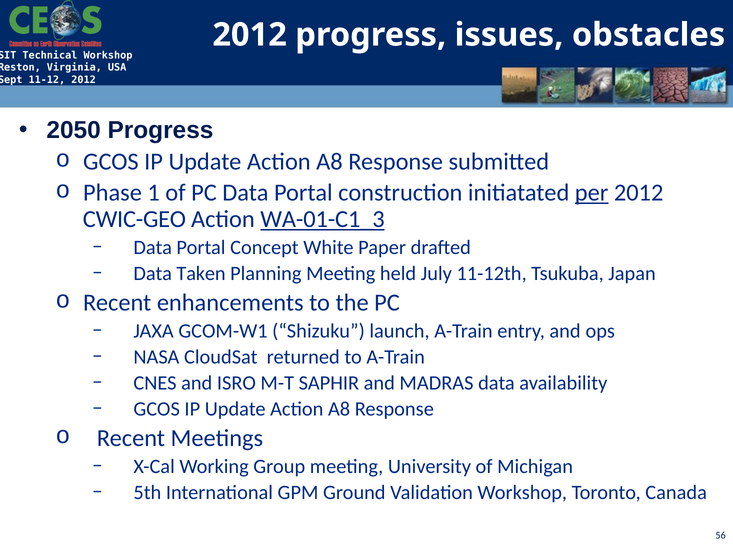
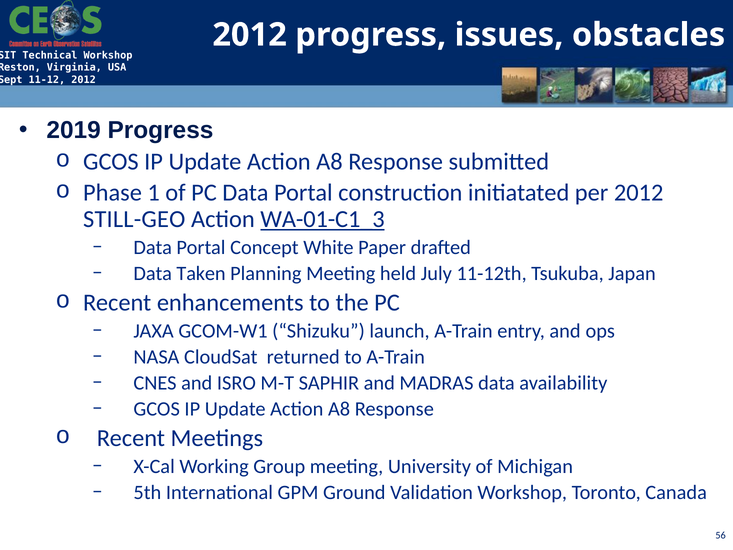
2050: 2050 -> 2019
per underline: present -> none
CWIC-GEO: CWIC-GEO -> STILL-GEO
